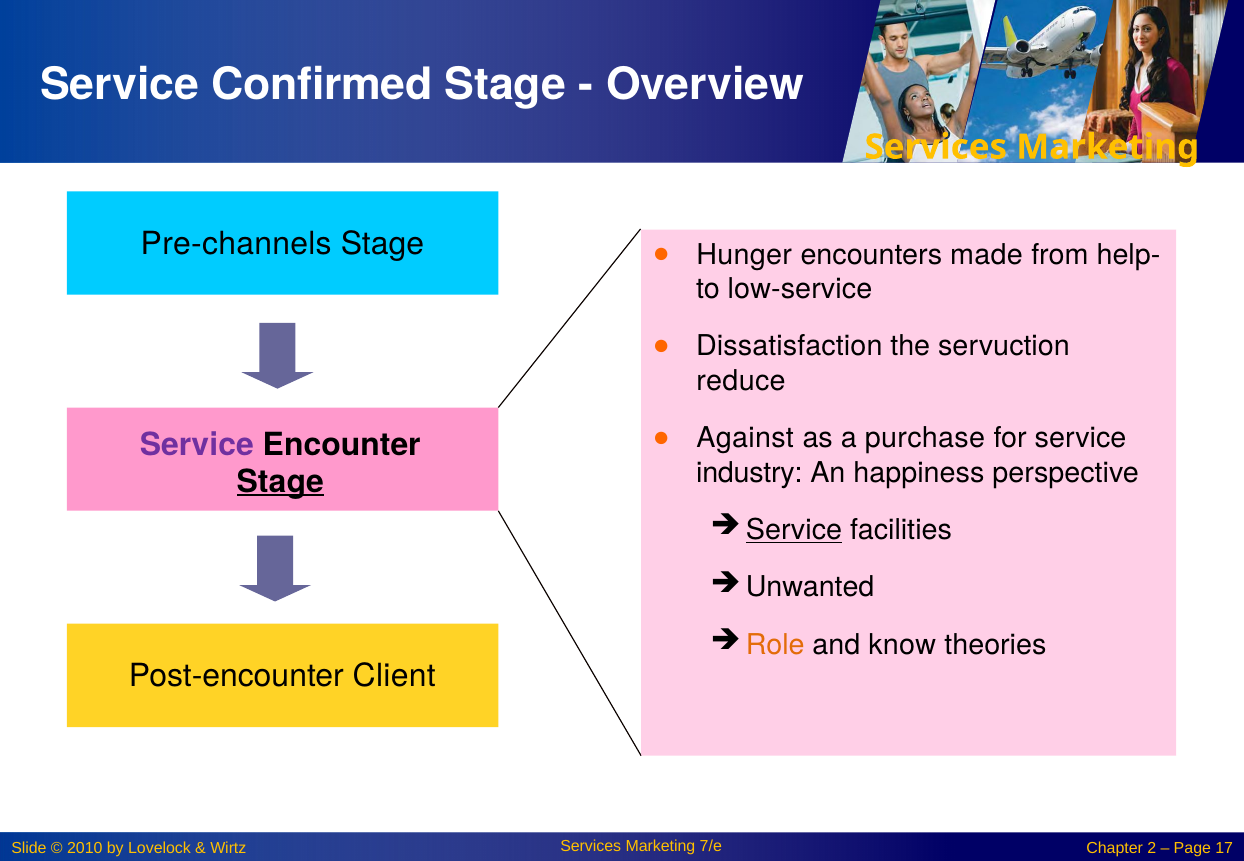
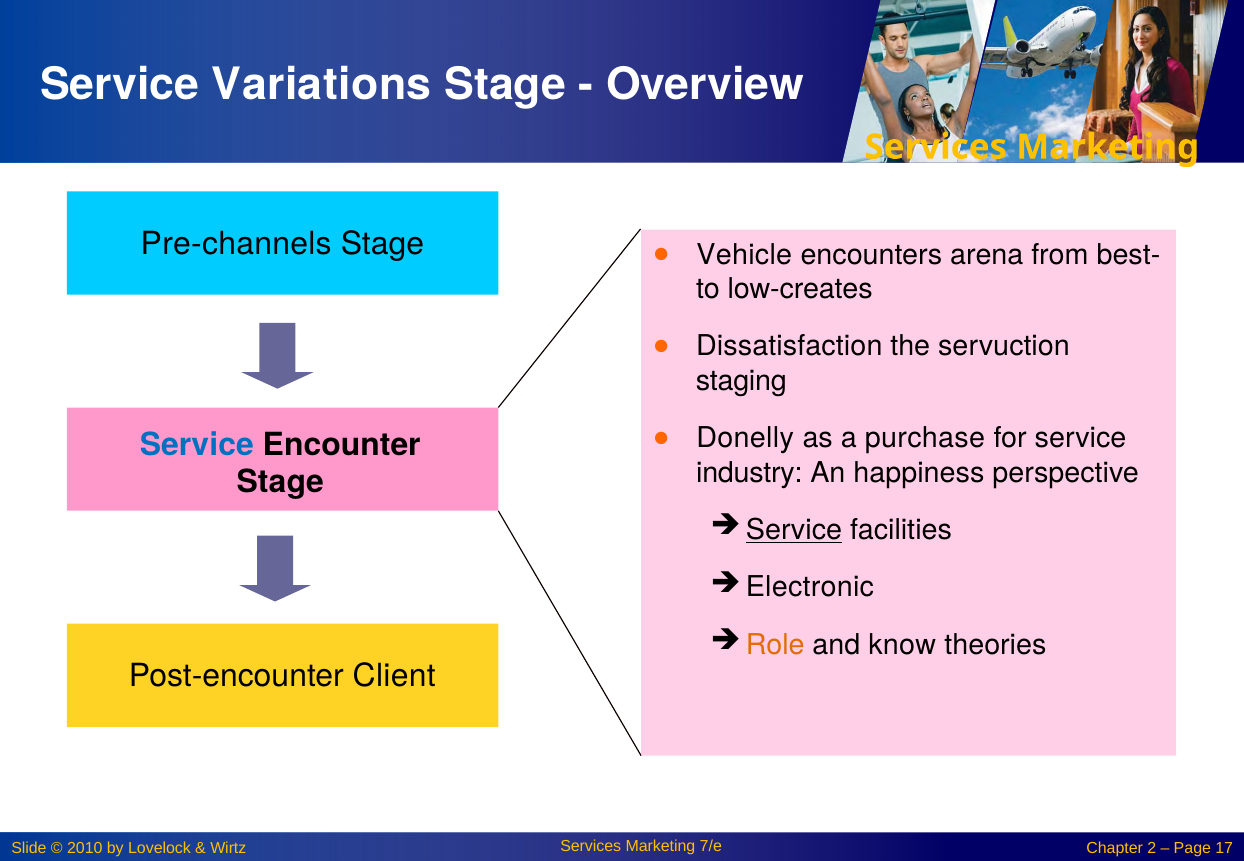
Confirmed: Confirmed -> Variations
Hunger: Hunger -> Vehicle
made: made -> arena
help-: help- -> best-
low-service: low-service -> low-creates
reduce: reduce -> staging
Against: Against -> Donelly
Service at (197, 445) colour: purple -> blue
Stage at (280, 482) underline: present -> none
Unwanted: Unwanted -> Electronic
